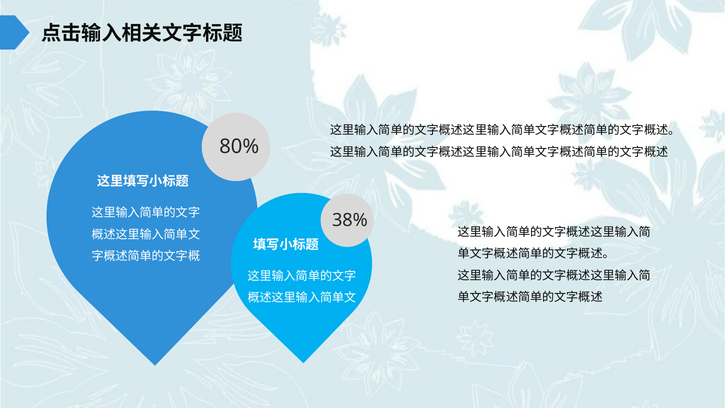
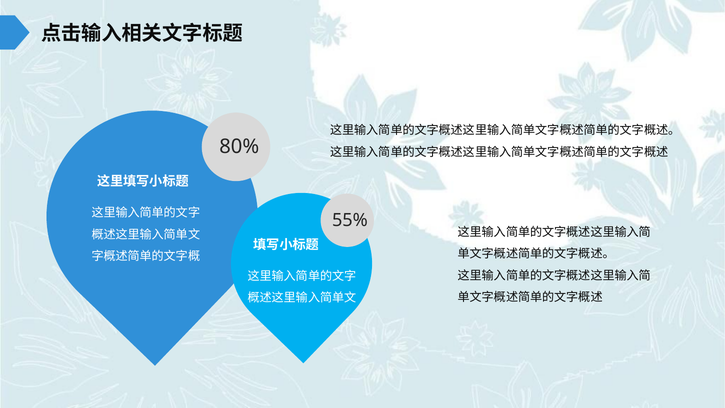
38%: 38% -> 55%
